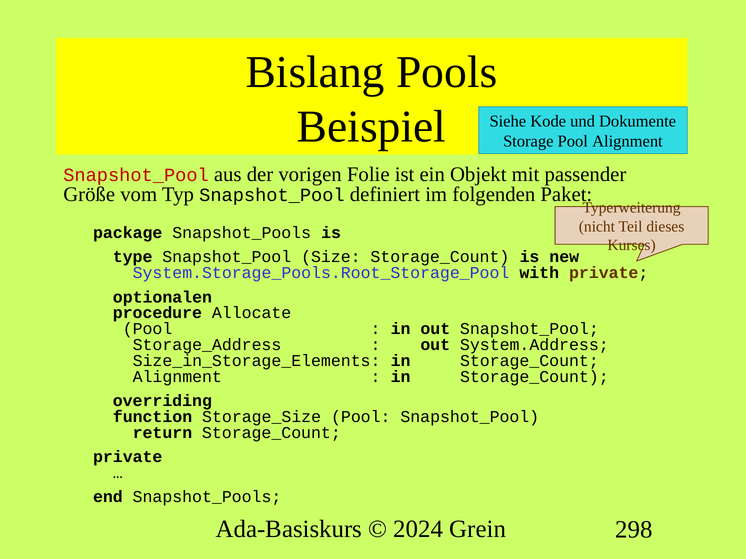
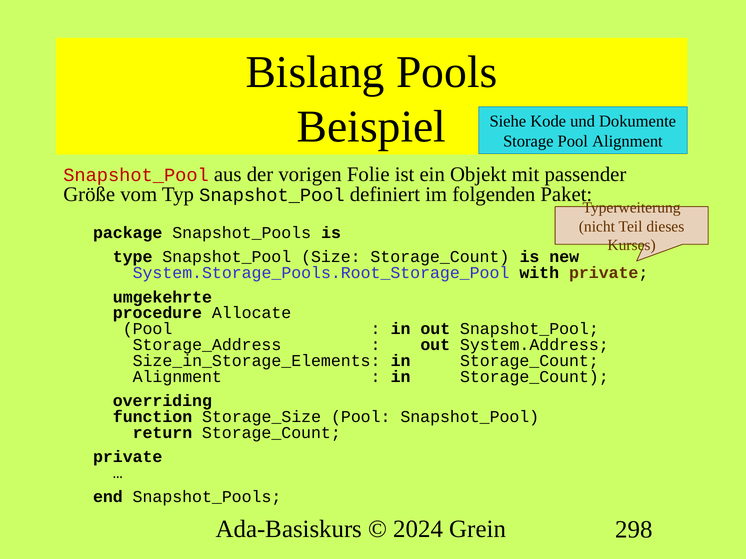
optionalen: optionalen -> umgekehrte
